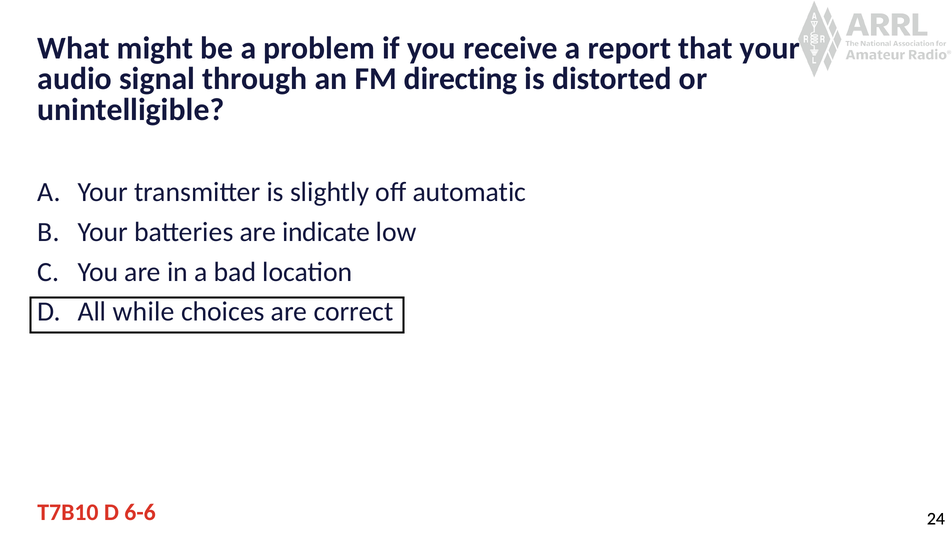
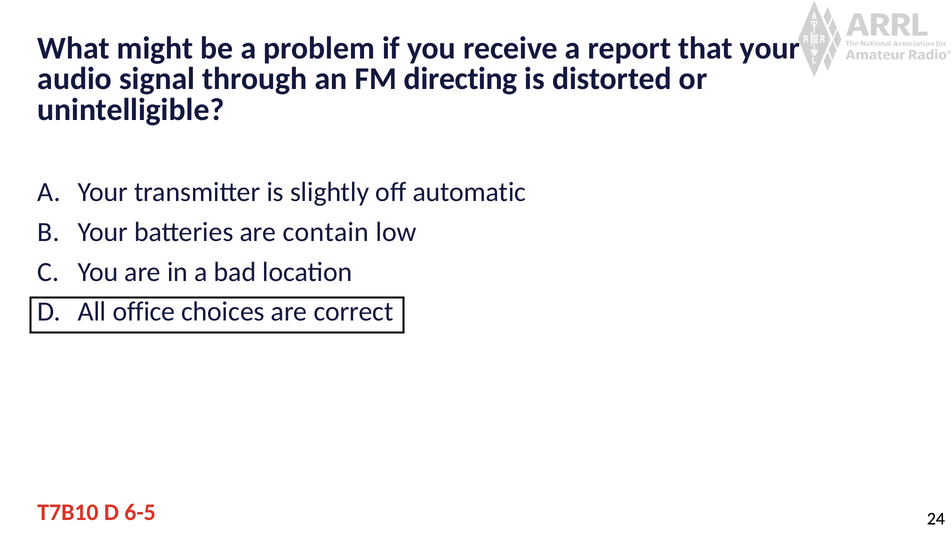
indicate: indicate -> contain
while: while -> office
6-6: 6-6 -> 6-5
